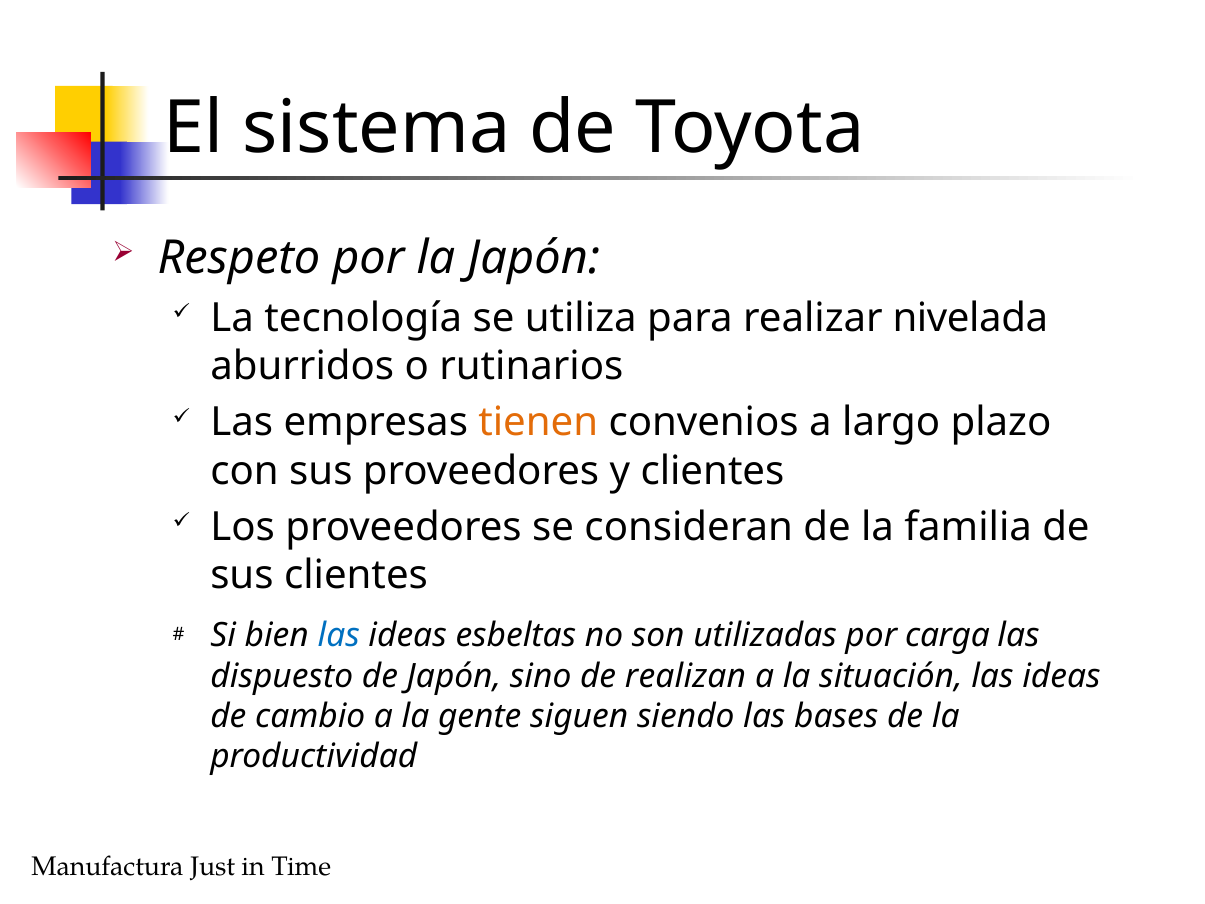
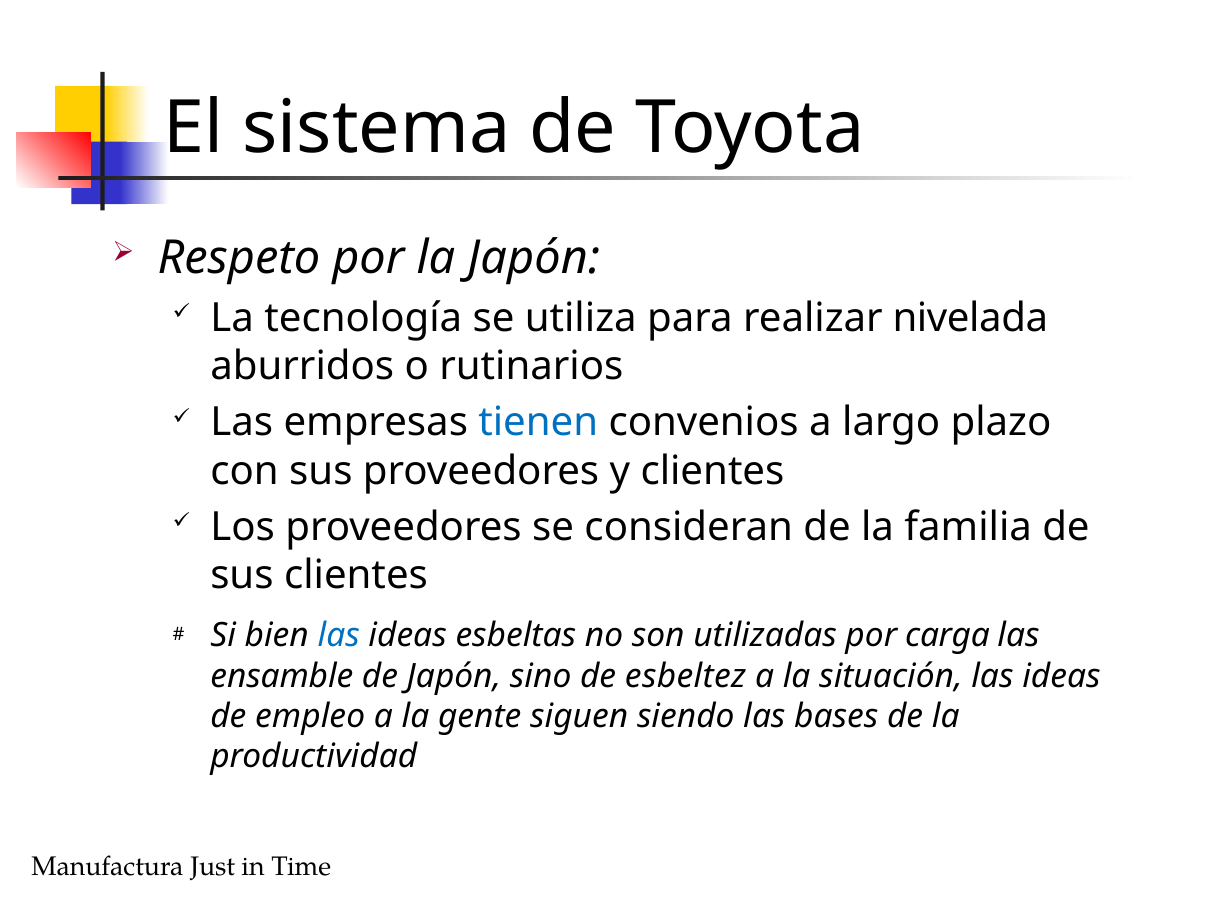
tienen colour: orange -> blue
dispuesto: dispuesto -> ensamble
realizan: realizan -> esbeltez
cambio: cambio -> empleo
